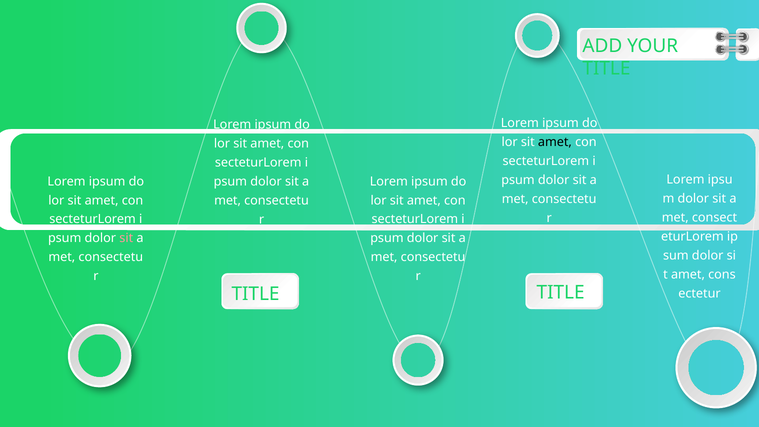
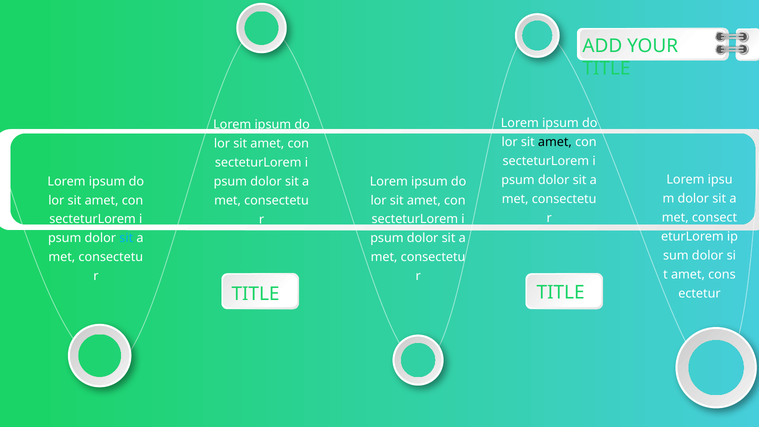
sit at (126, 238) colour: pink -> light blue
